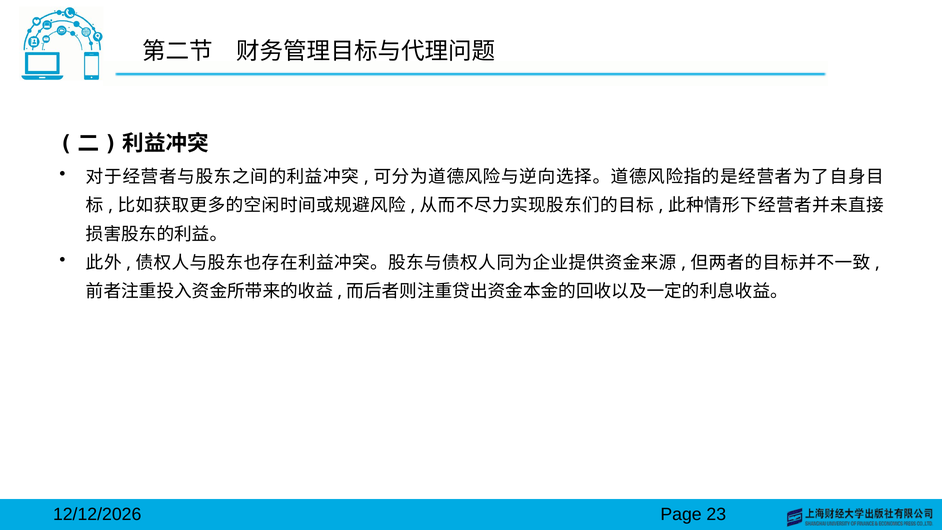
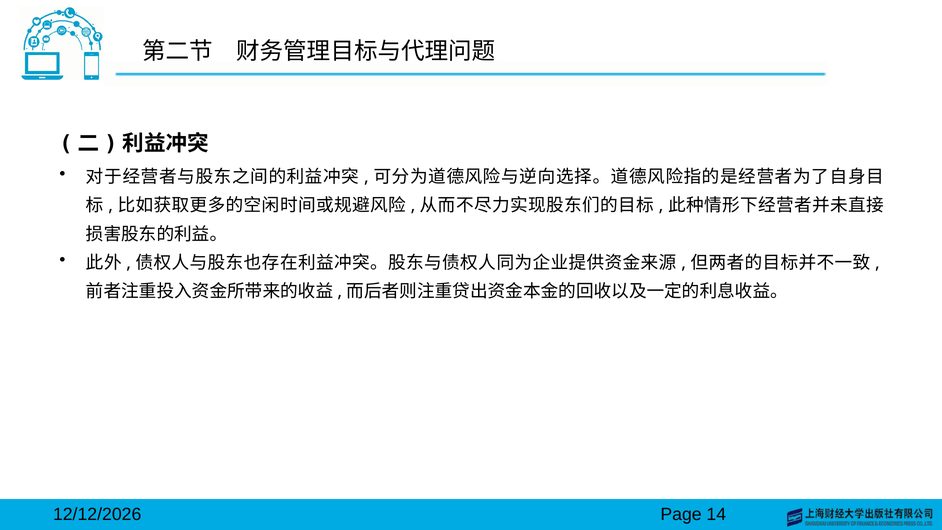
23: 23 -> 14
